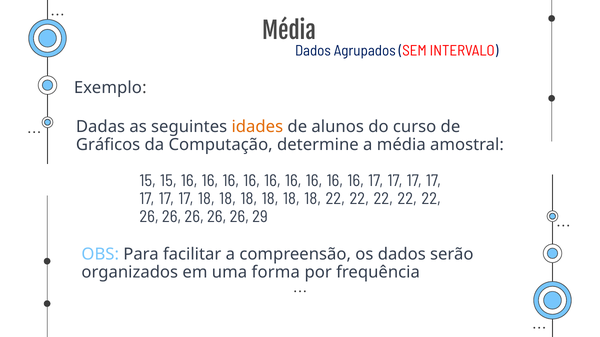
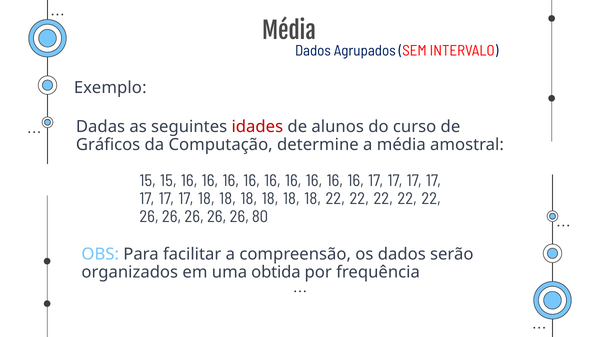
idades colour: orange -> red
29: 29 -> 80
forma: forma -> obtida
